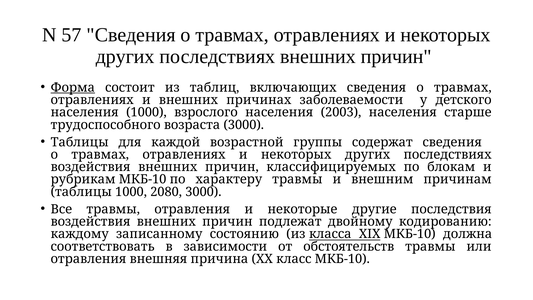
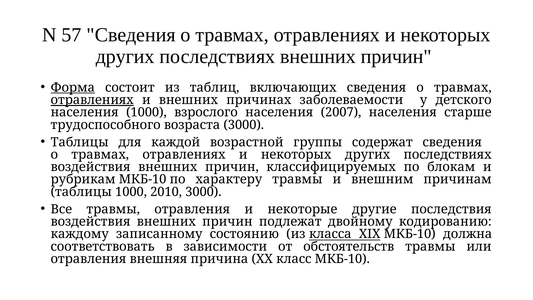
отравлениях at (92, 100) underline: none -> present
2003: 2003 -> 2007
2080: 2080 -> 2010
